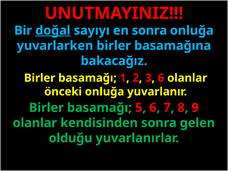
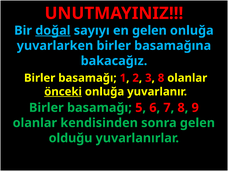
en sonra: sonra -> gelen
3 6: 6 -> 8
önceki underline: none -> present
